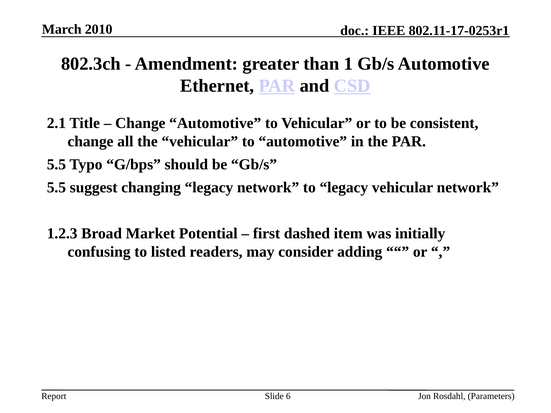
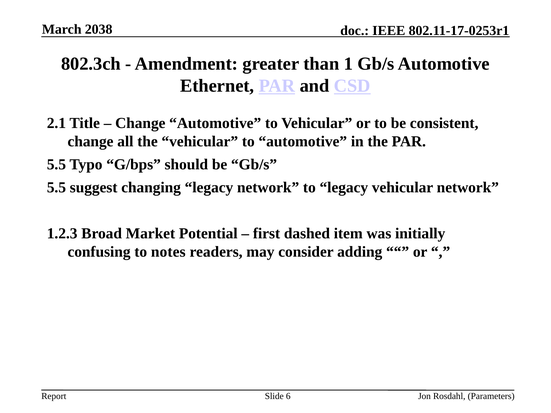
2010: 2010 -> 2038
listed: listed -> notes
